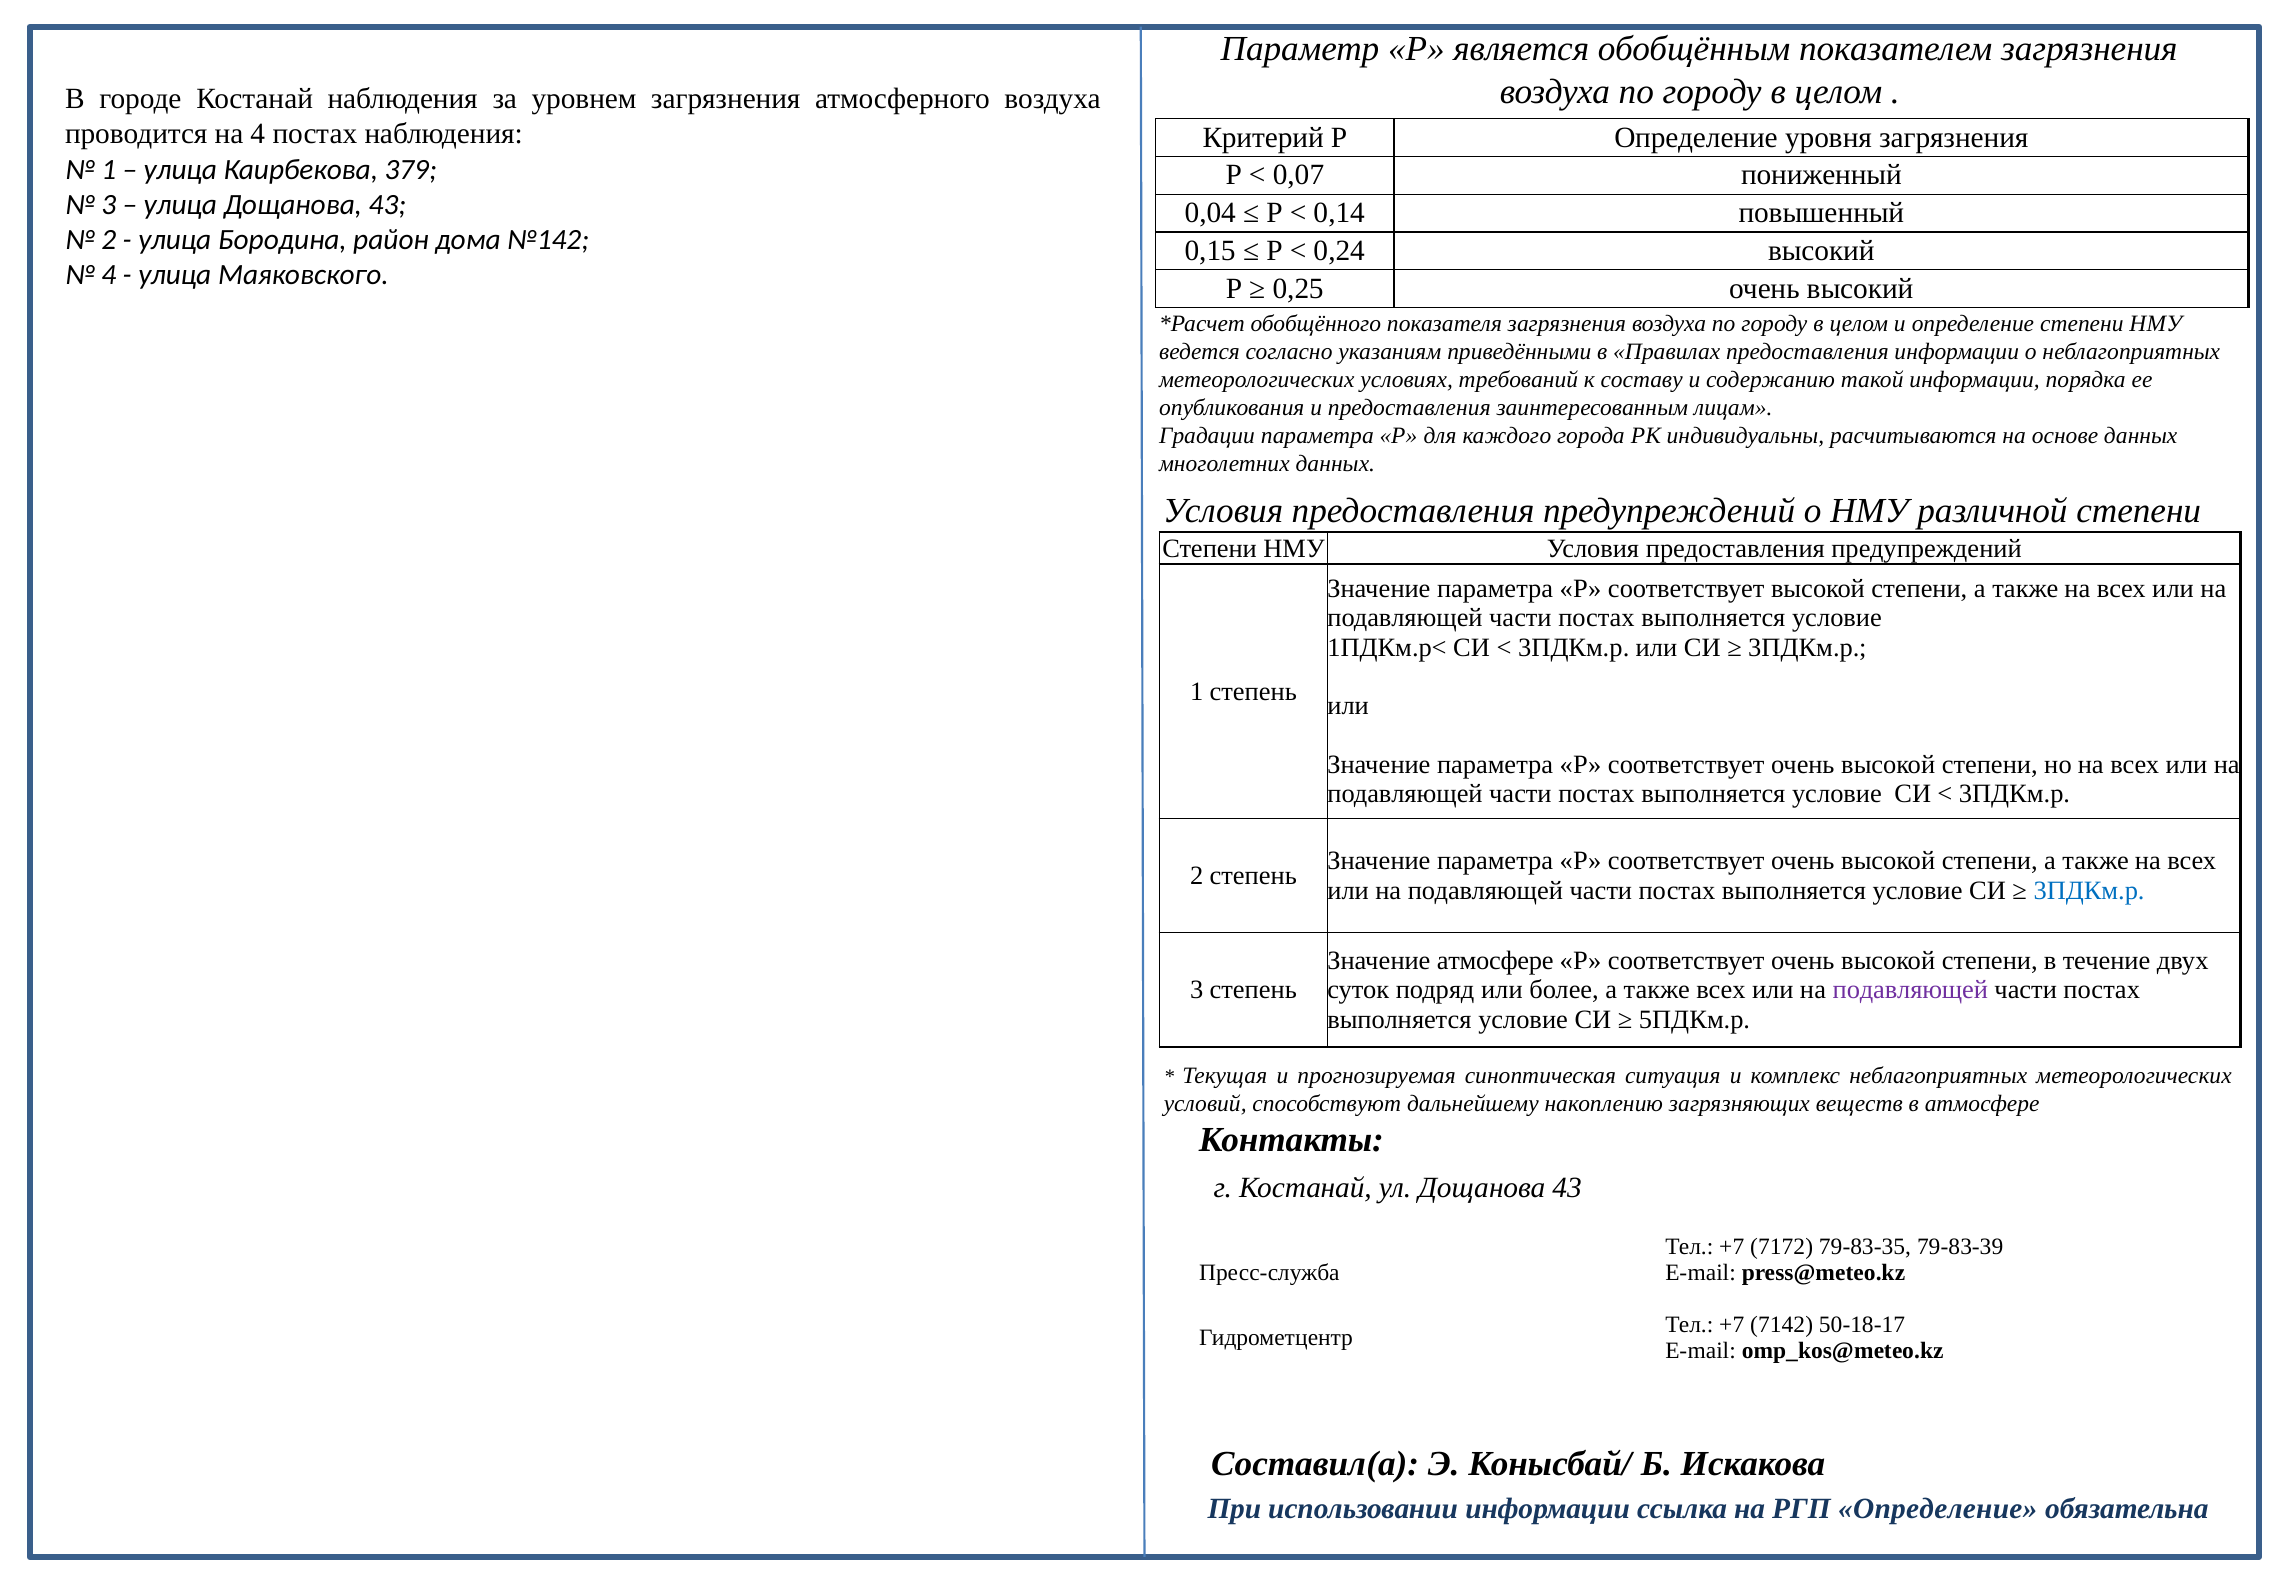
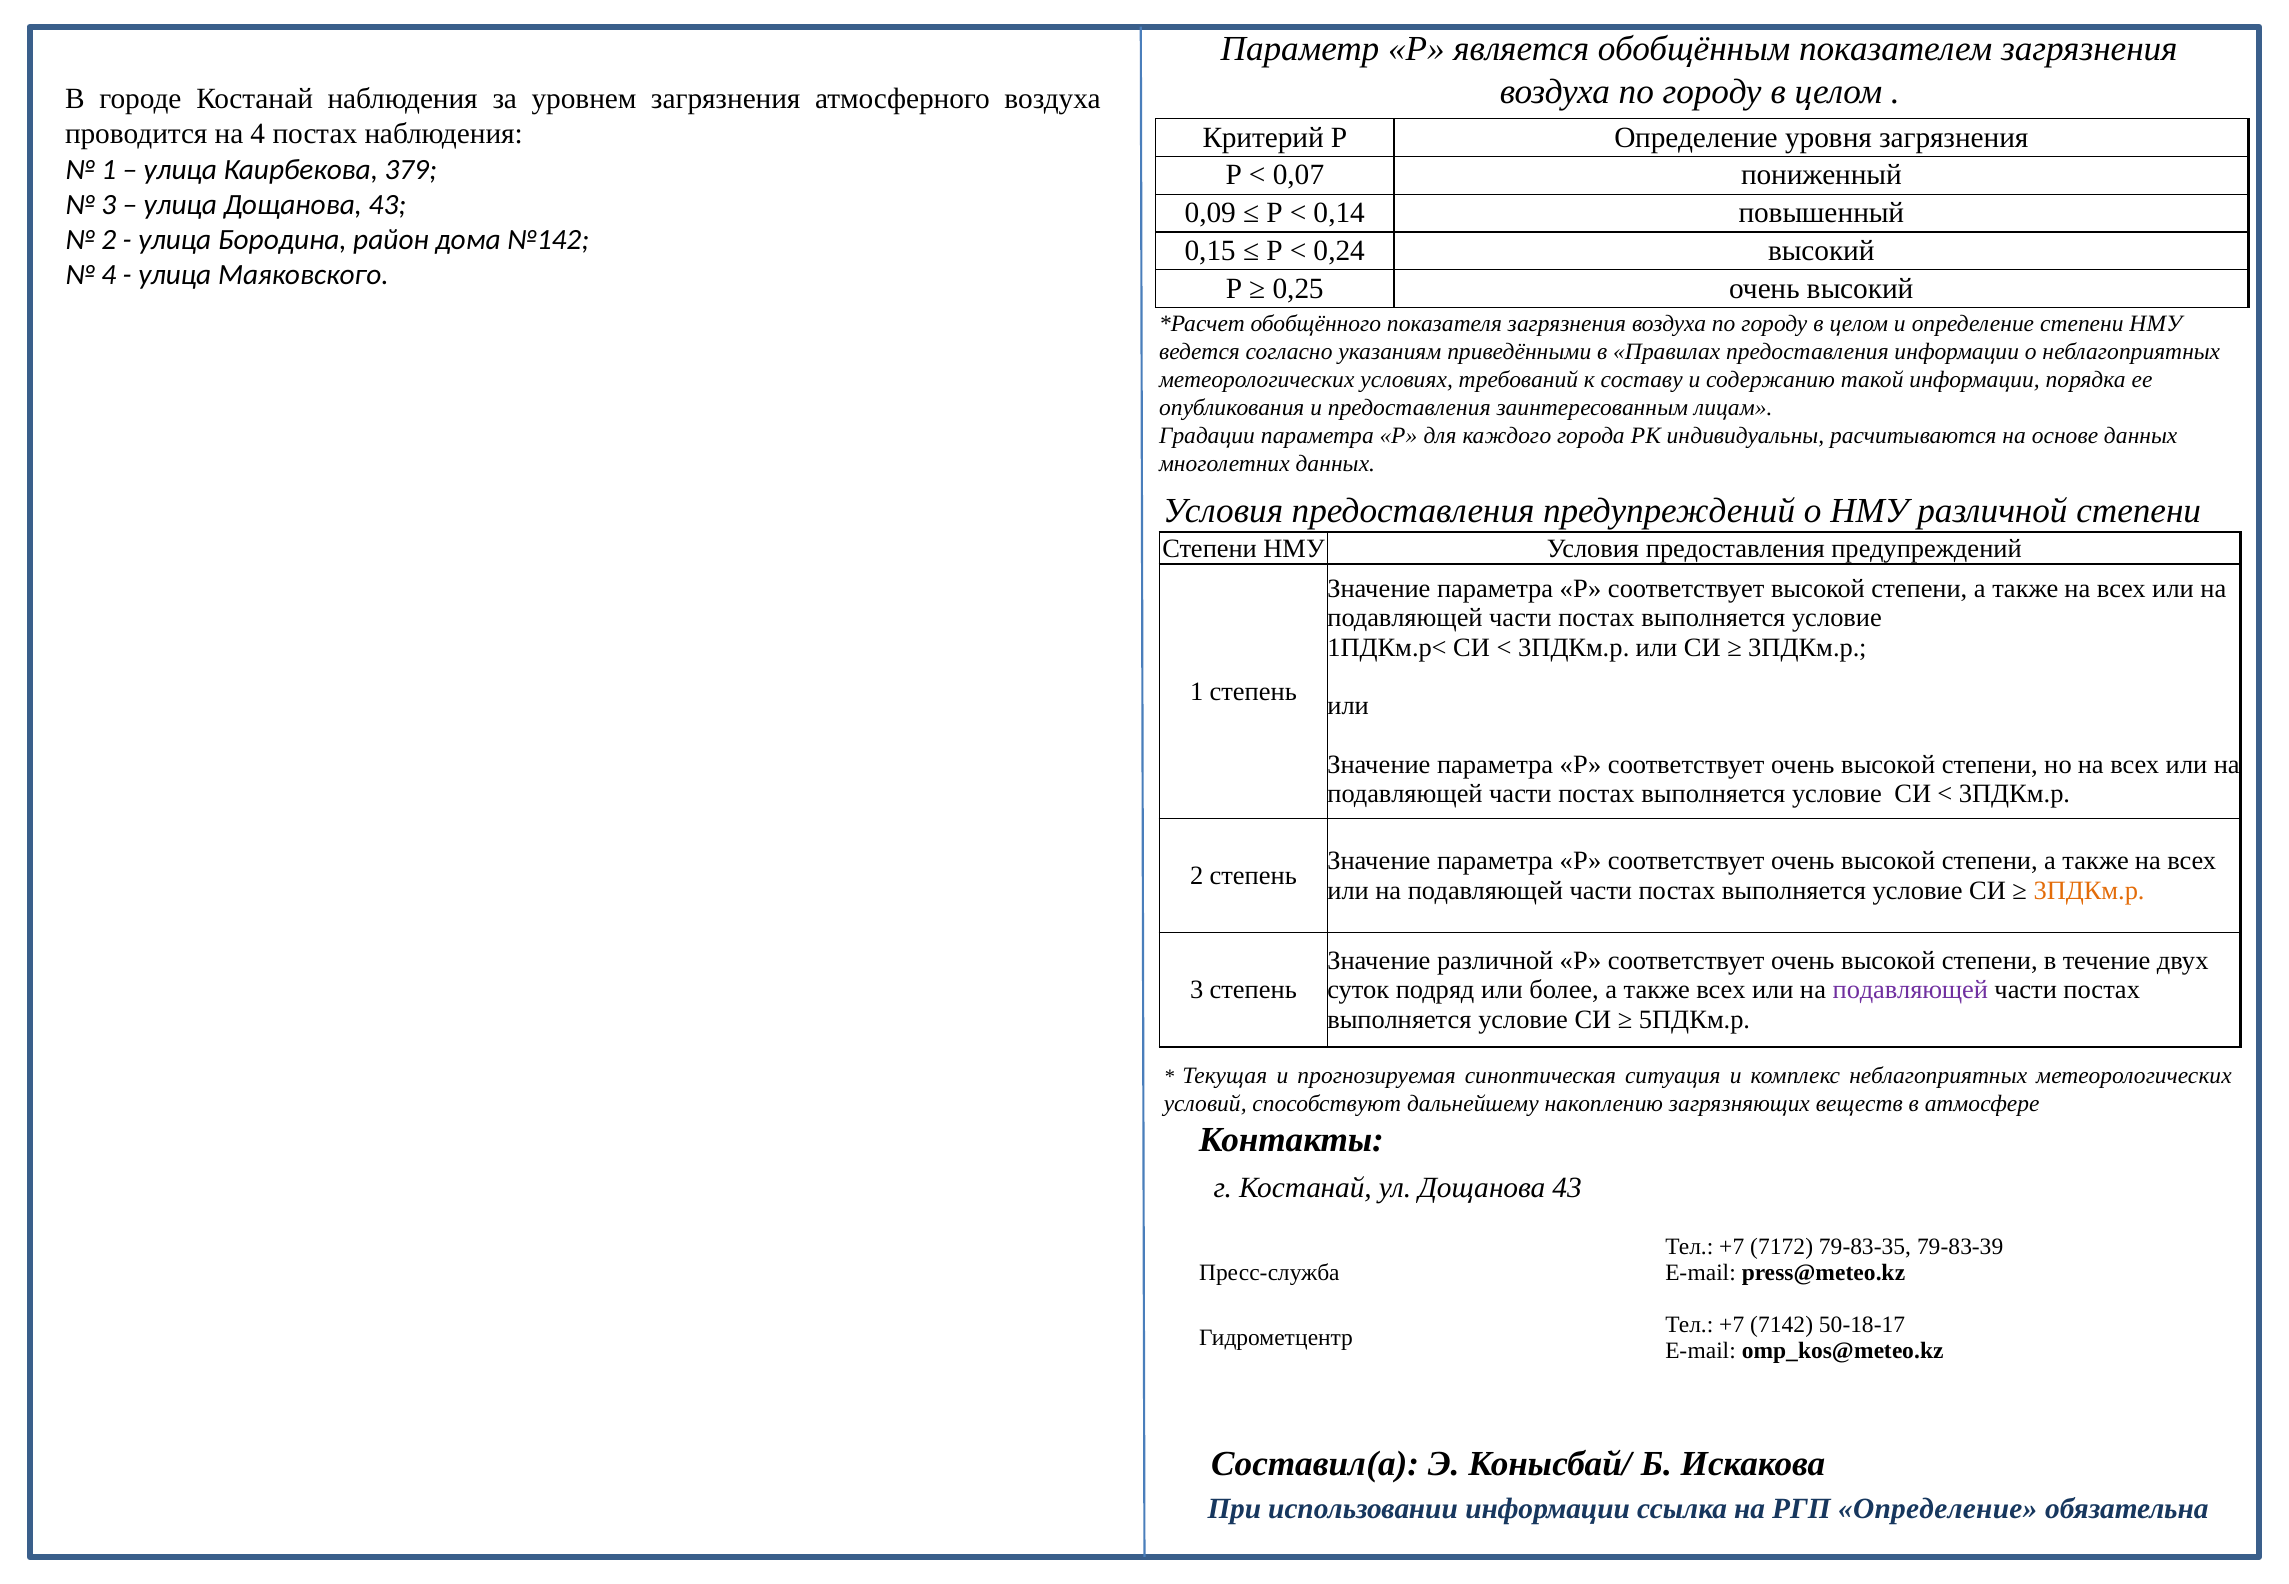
0,04: 0,04 -> 0,09
3ПДКм.р at (2089, 891) colour: blue -> orange
Значение атмосфере: атмосфере -> различной
